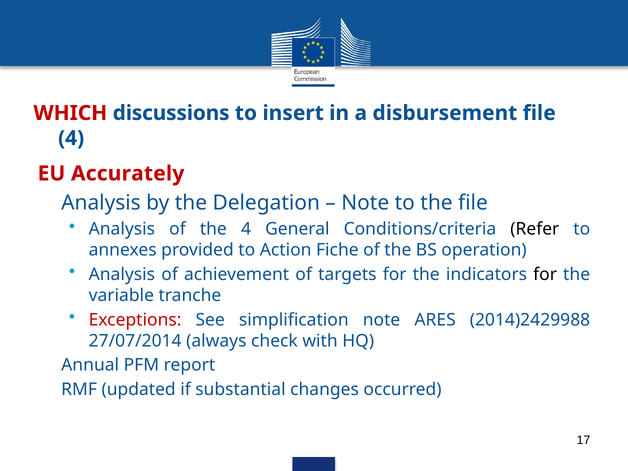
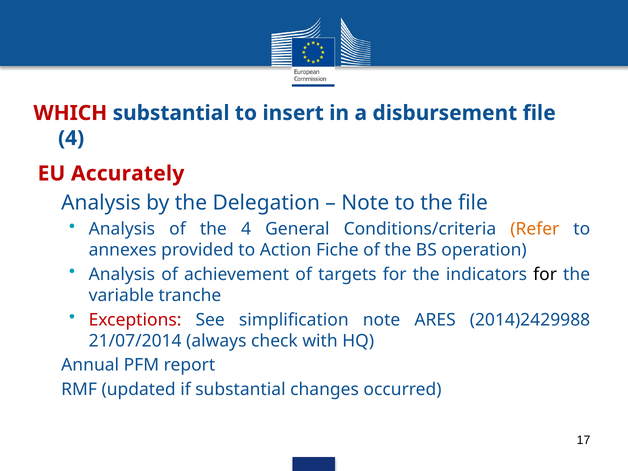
WHICH discussions: discussions -> substantial
Refer colour: black -> orange
27/07/2014: 27/07/2014 -> 21/07/2014
